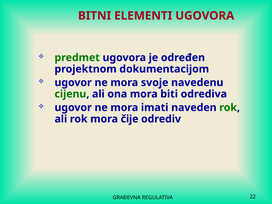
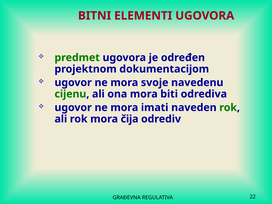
čije: čije -> čija
